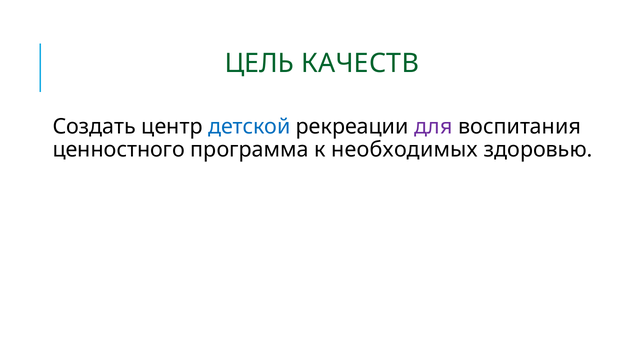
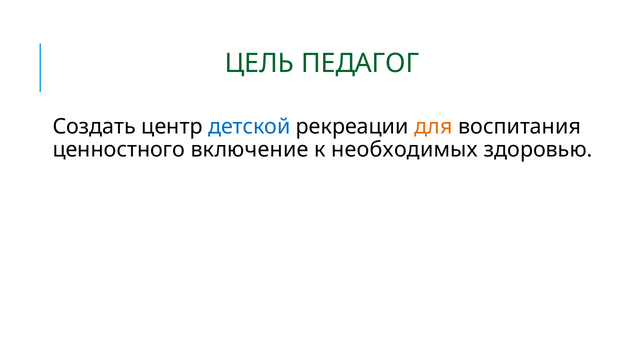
КАЧЕСТВ: КАЧЕСТВ -> ПЕДАГОГ
для colour: purple -> orange
программа: программа -> включение
